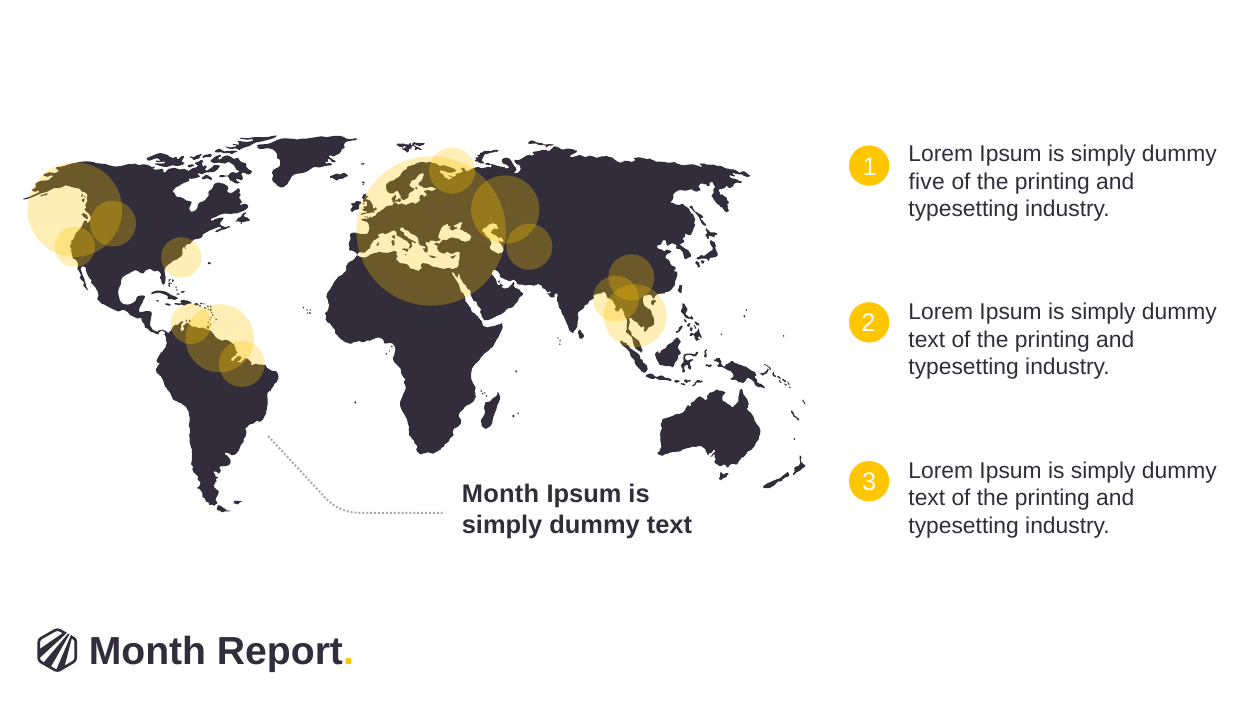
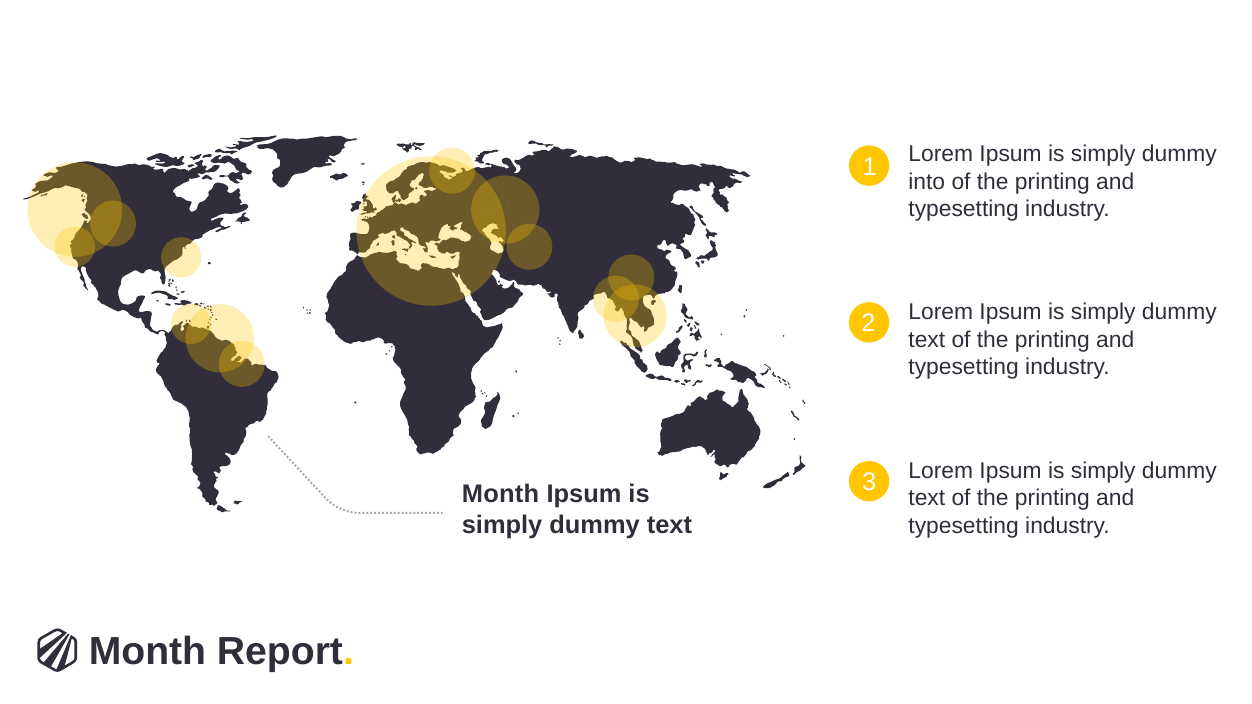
five: five -> into
